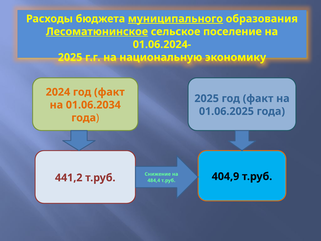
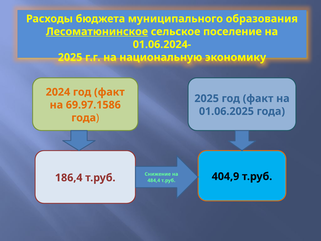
муниципального underline: present -> none
01.06.2034: 01.06.2034 -> 69.97.1586
441,2: 441,2 -> 186,4
